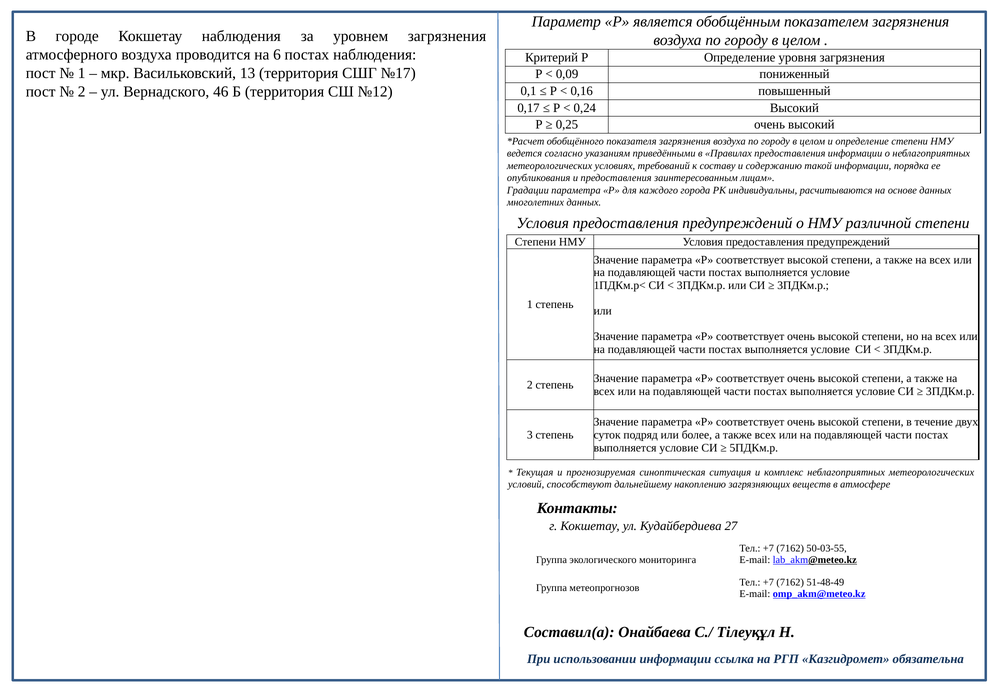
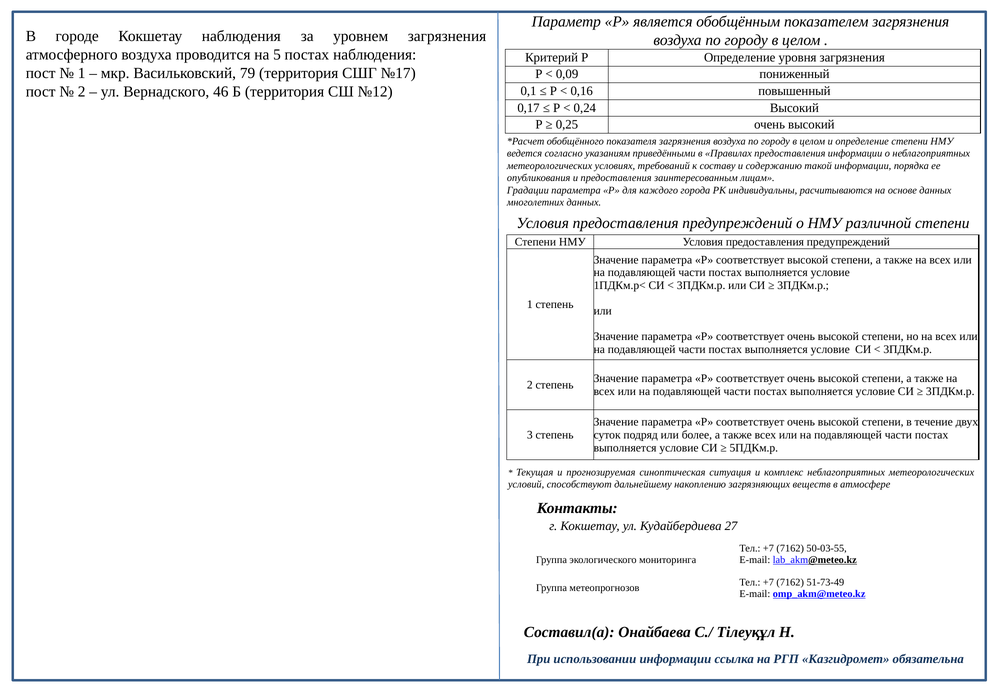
6: 6 -> 5
13: 13 -> 79
51-48-49: 51-48-49 -> 51-73-49
